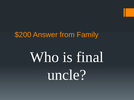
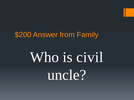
final: final -> civil
